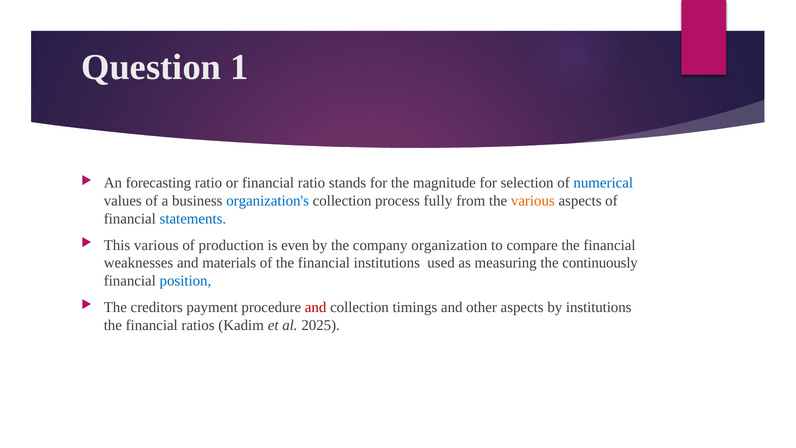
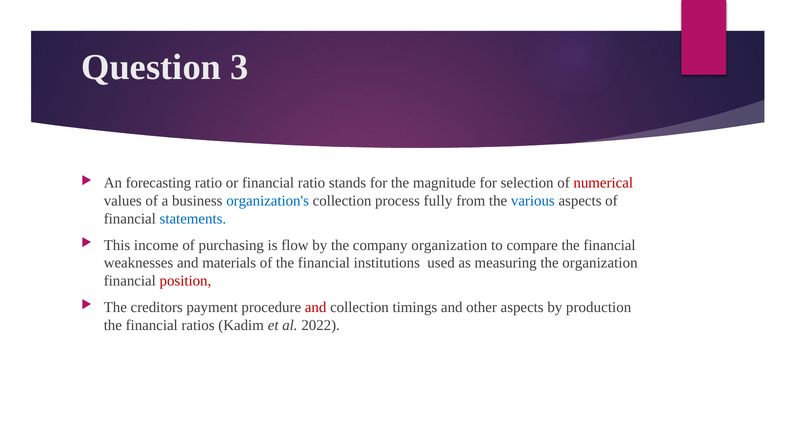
1: 1 -> 3
numerical colour: blue -> red
various at (533, 201) colour: orange -> blue
This various: various -> income
production: production -> purchasing
even: even -> flow
the continuously: continuously -> organization
position colour: blue -> red
by institutions: institutions -> production
2025: 2025 -> 2022
